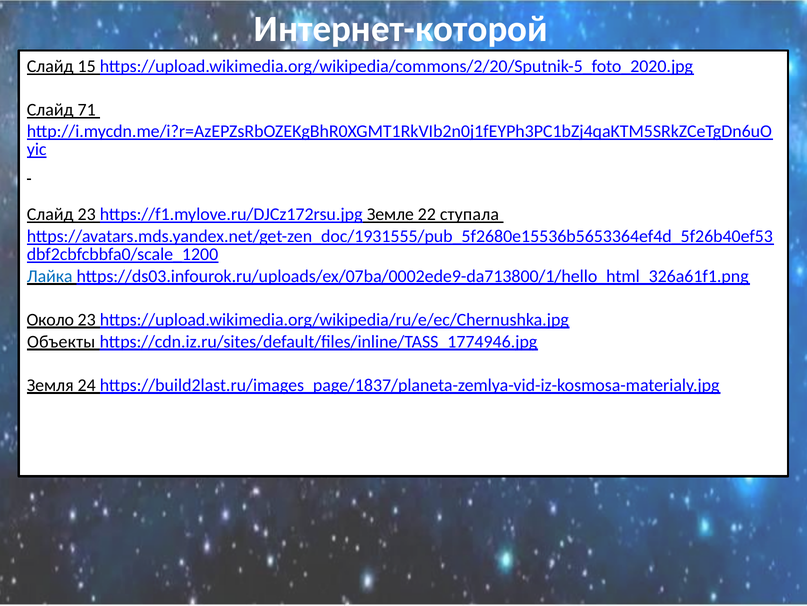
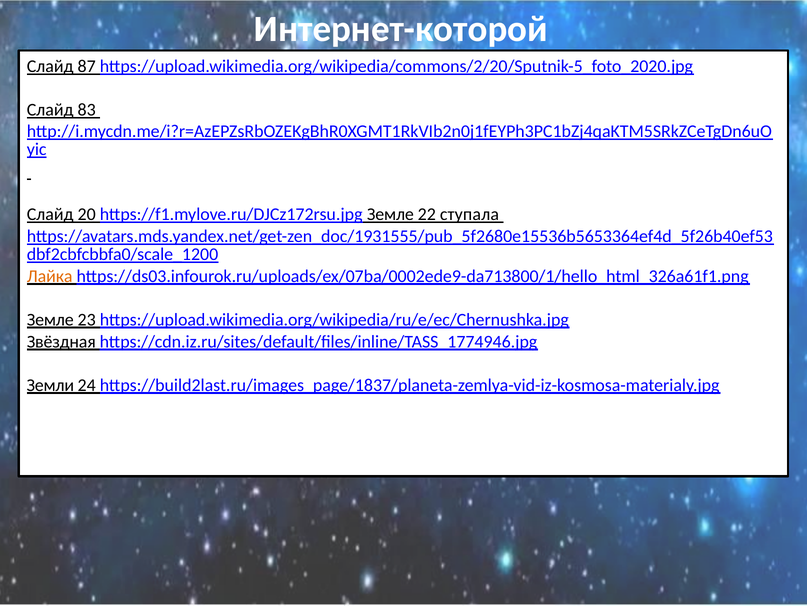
15: 15 -> 87
71: 71 -> 83
Слайд 23: 23 -> 20
Лайка colour: blue -> orange
Около at (50, 319): Около -> Земле
Объекты: Объекты -> Звёздная
Земля: Земля -> Земли
